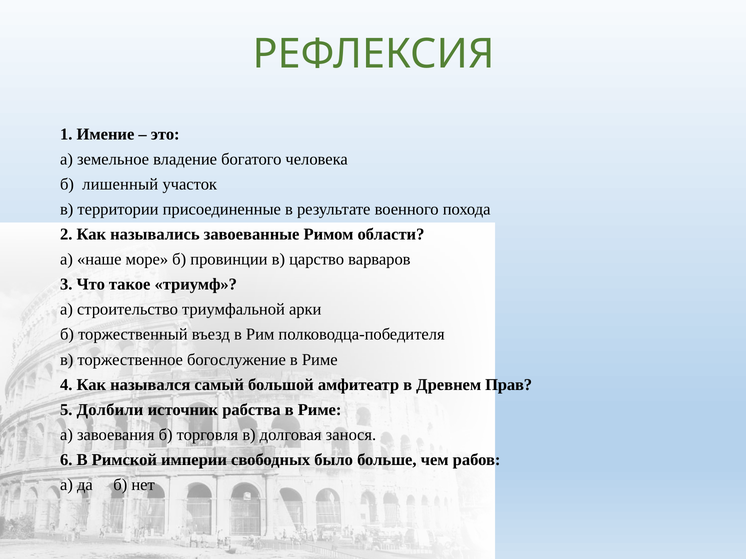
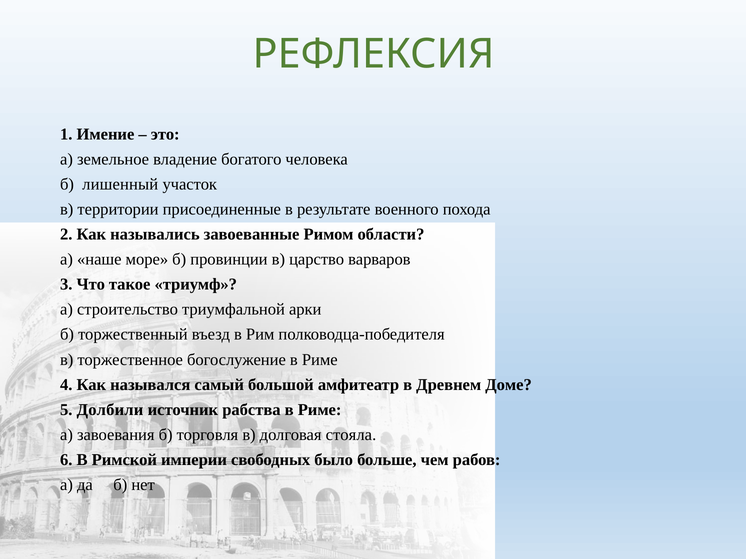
Прав: Прав -> Доме
занося: занося -> стояла
